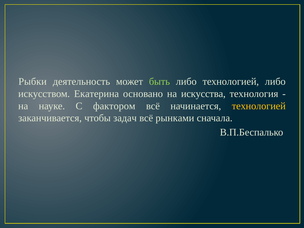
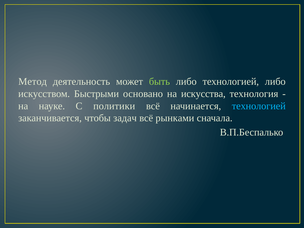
Рыбки: Рыбки -> Метод
Екатерина: Екатерина -> Быстрыми
фактором: фактором -> политики
технологией at (259, 106) colour: yellow -> light blue
